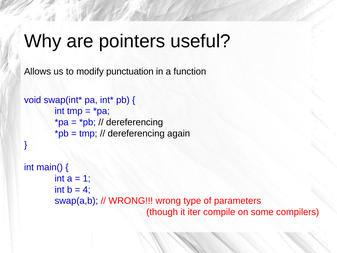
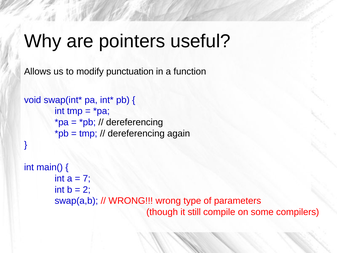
1: 1 -> 7
4: 4 -> 2
iter: iter -> still
